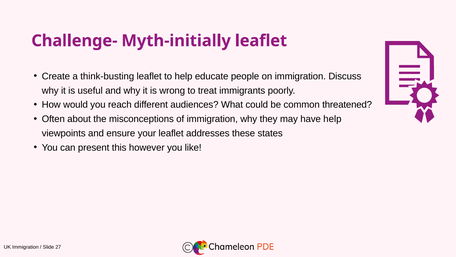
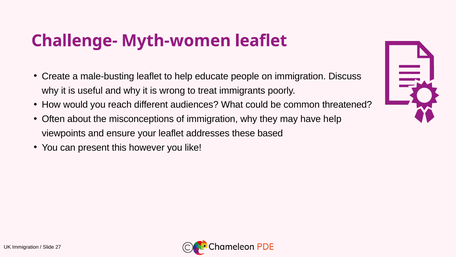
Myth-initially: Myth-initially -> Myth-women
think-busting: think-busting -> male-busting
states: states -> based
